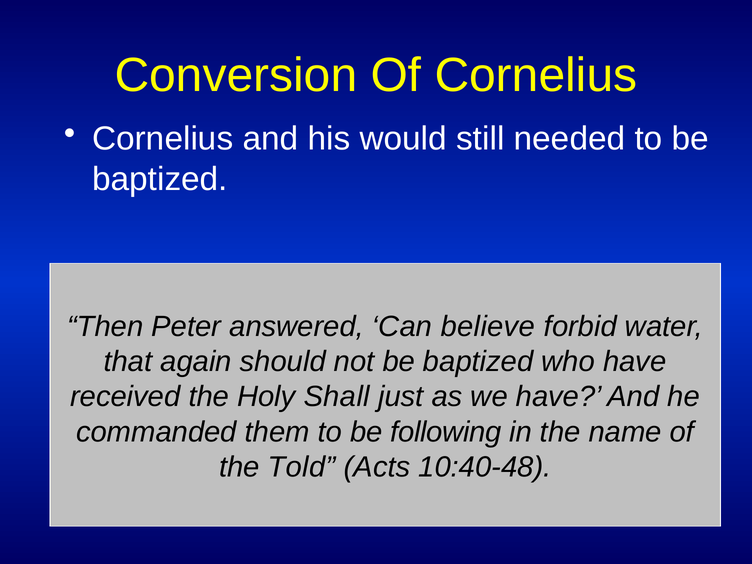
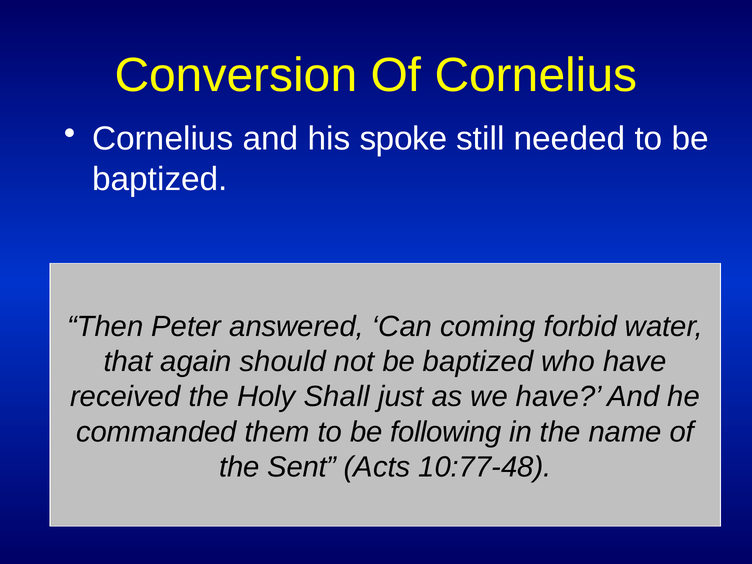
would: would -> spoke
believe: believe -> coming
Told: Told -> Sent
10:40-48: 10:40-48 -> 10:77-48
